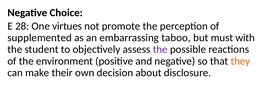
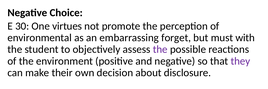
28: 28 -> 30
supplemented: supplemented -> environmental
taboo: taboo -> forget
they colour: orange -> purple
